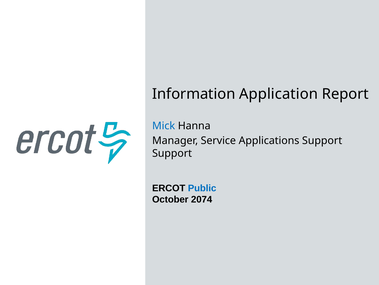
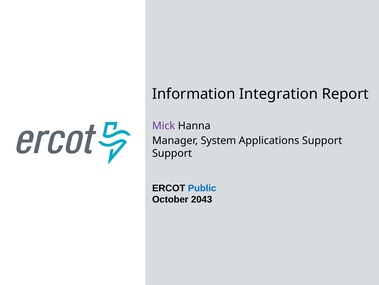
Application: Application -> Integration
Mick colour: blue -> purple
Service: Service -> System
2074: 2074 -> 2043
